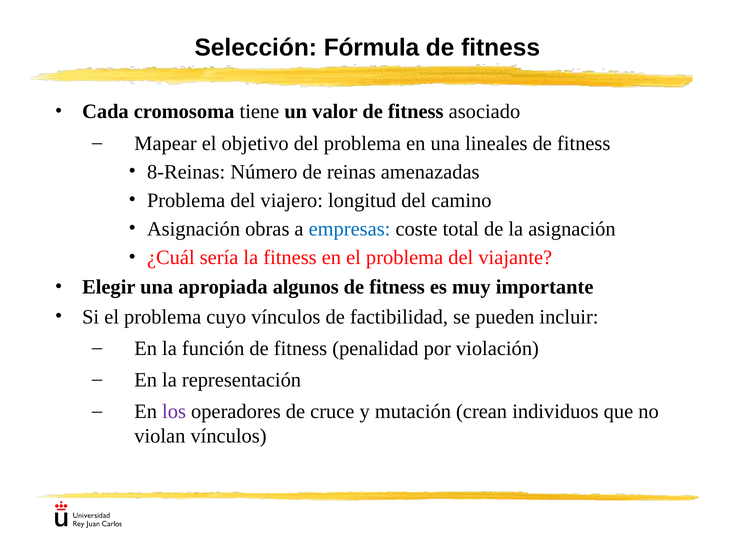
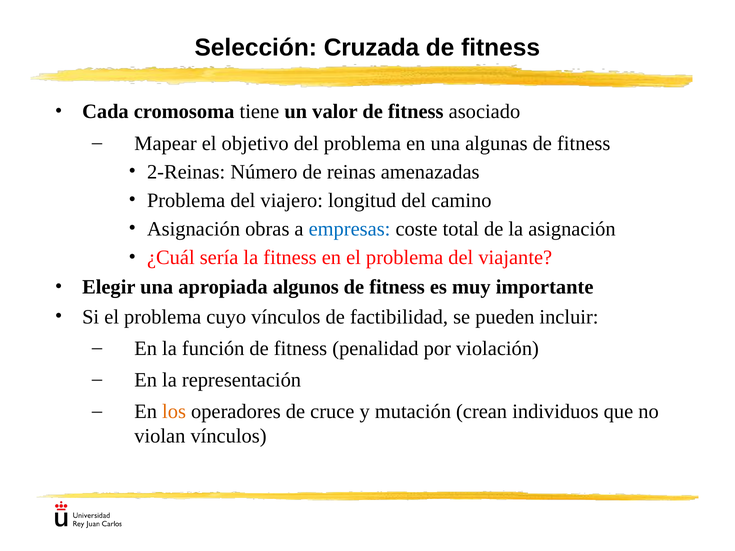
Fórmula: Fórmula -> Cruzada
lineales: lineales -> algunas
8-Reinas: 8-Reinas -> 2-Reinas
los colour: purple -> orange
